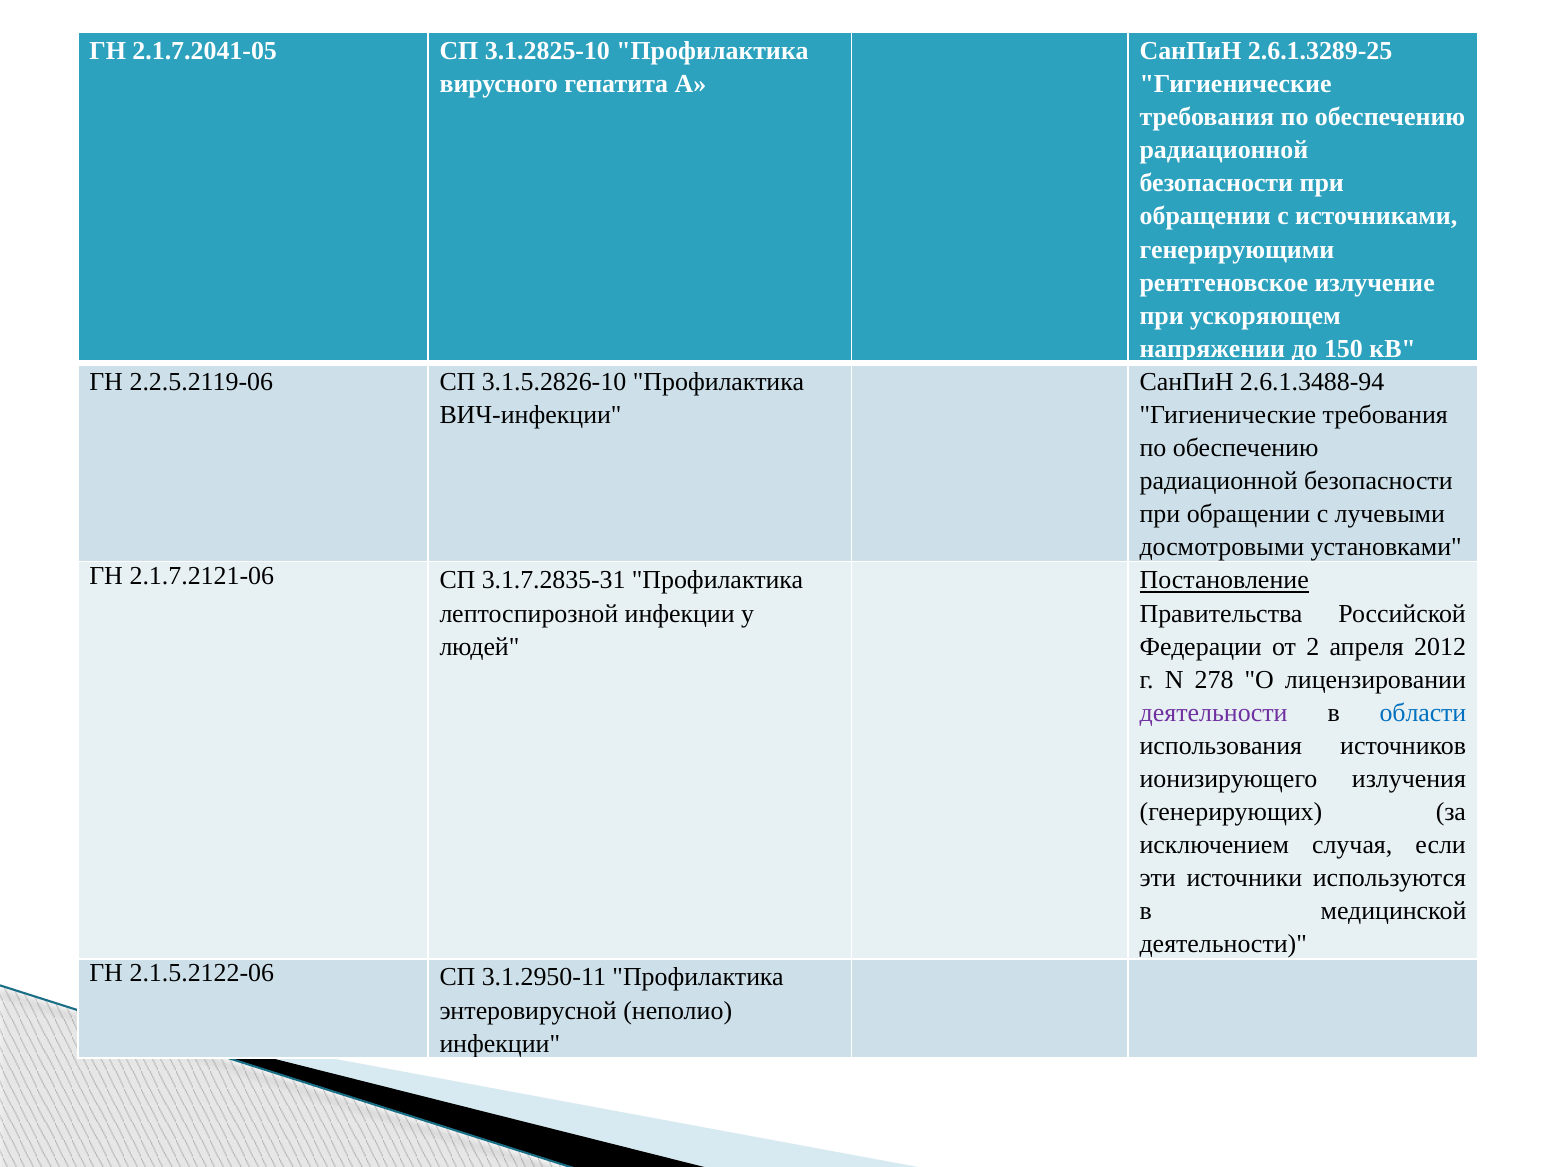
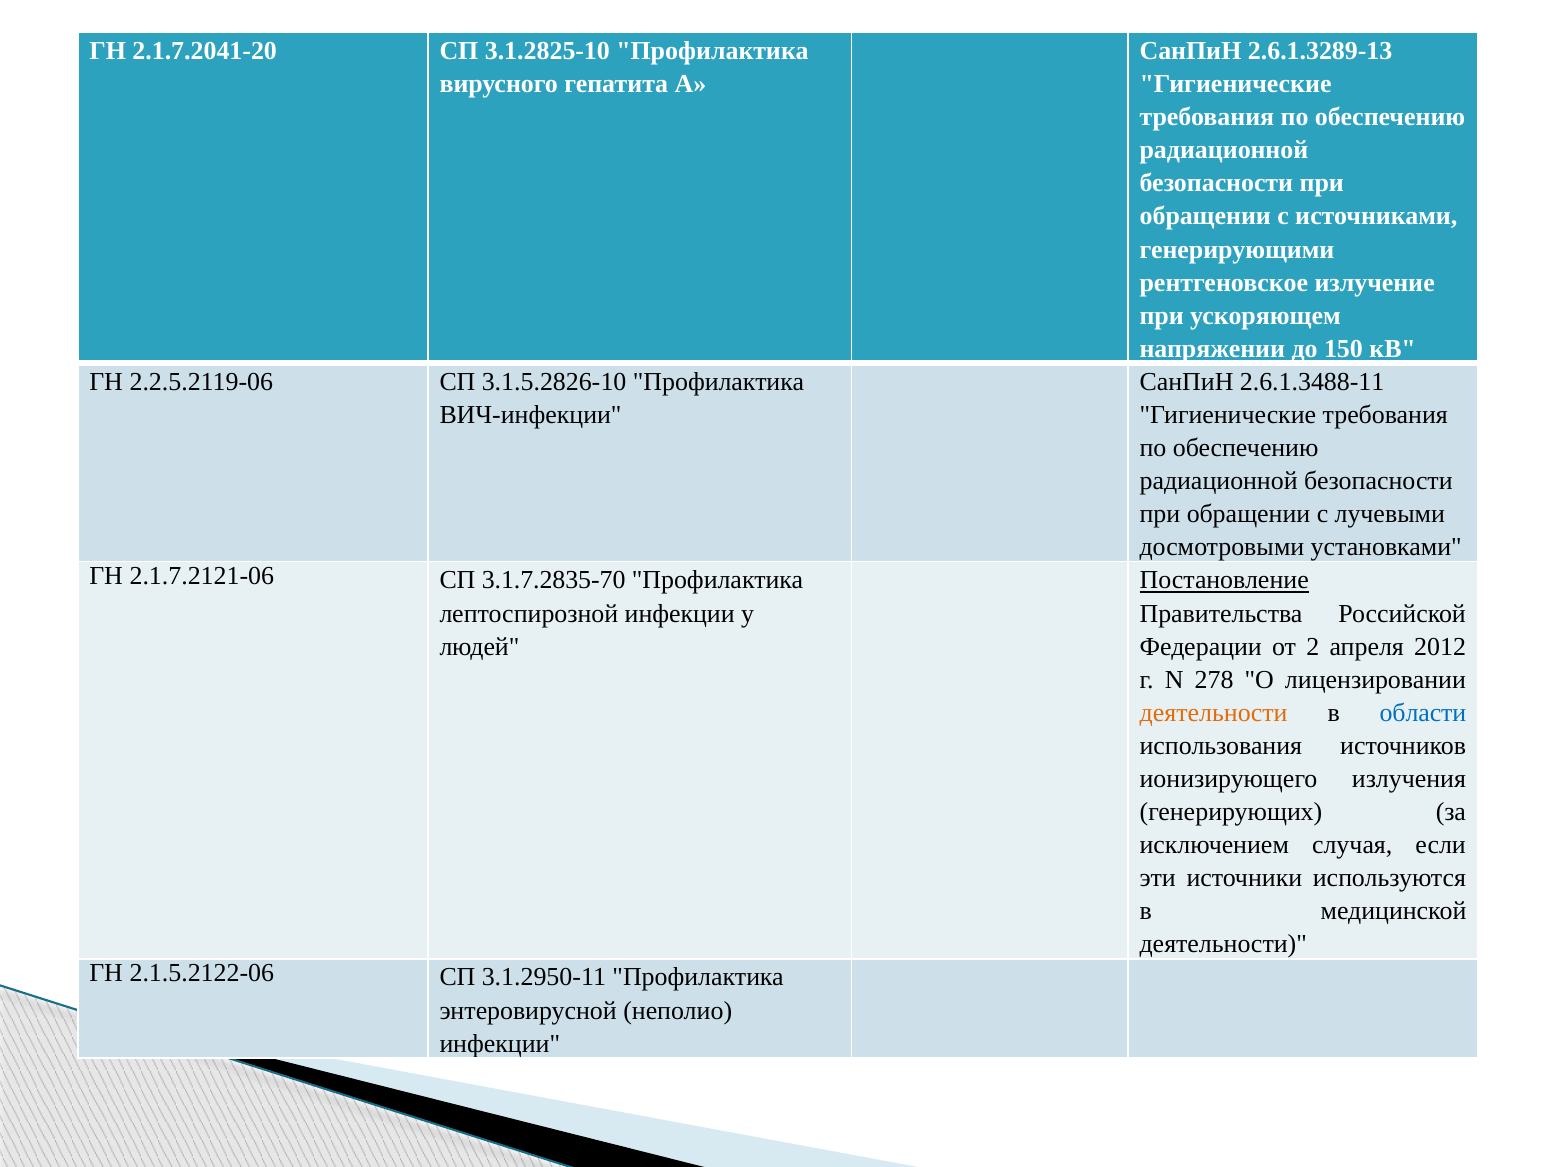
2.1.7.2041-05: 2.1.7.2041-05 -> 2.1.7.2041-20
2.6.1.3289-25: 2.6.1.3289-25 -> 2.6.1.3289-13
2.6.1.3488-94: 2.6.1.3488-94 -> 2.6.1.3488-11
3.1.7.2835-31: 3.1.7.2835-31 -> 3.1.7.2835-70
деятельности at (1214, 713) colour: purple -> orange
